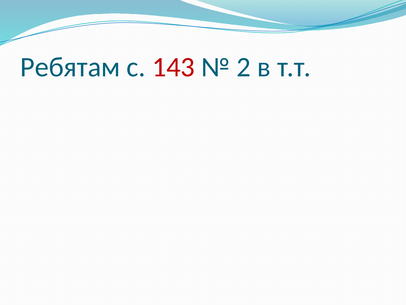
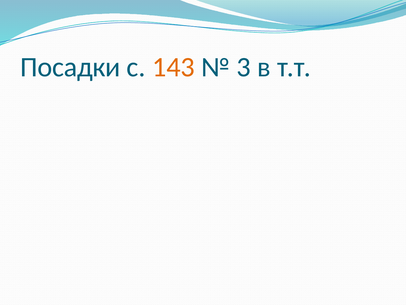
Ребятам: Ребятам -> Посадки
143 colour: red -> orange
2: 2 -> 3
